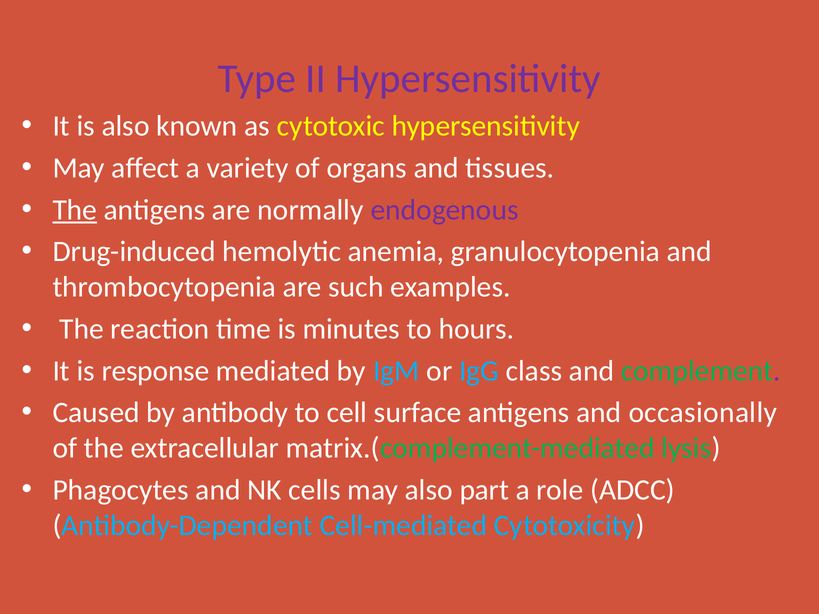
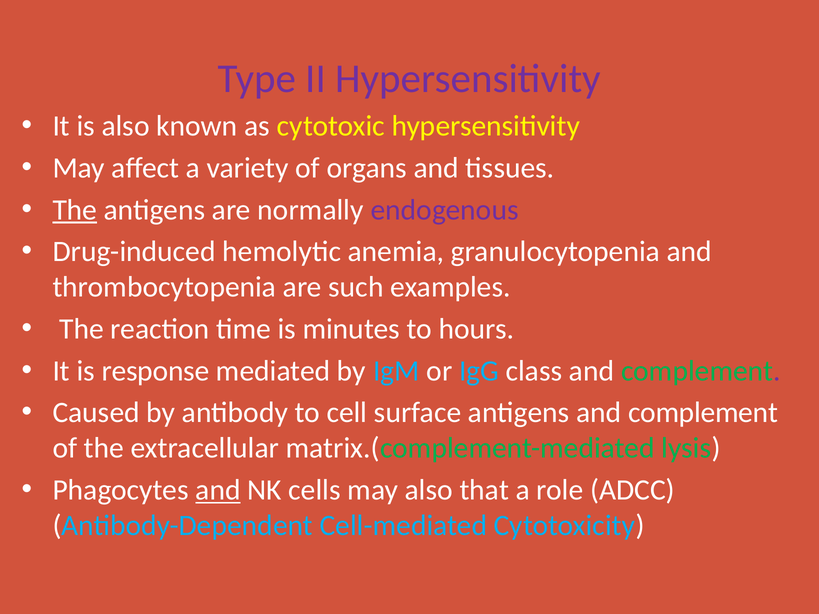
antigens and occasionally: occasionally -> complement
and at (218, 490) underline: none -> present
part: part -> that
